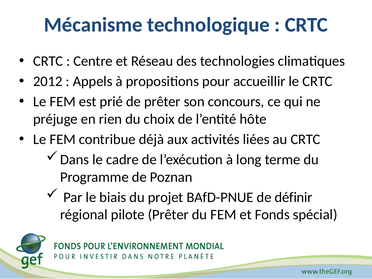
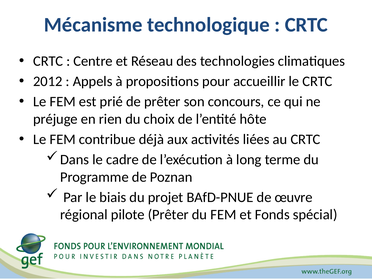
définir: définir -> œuvre
